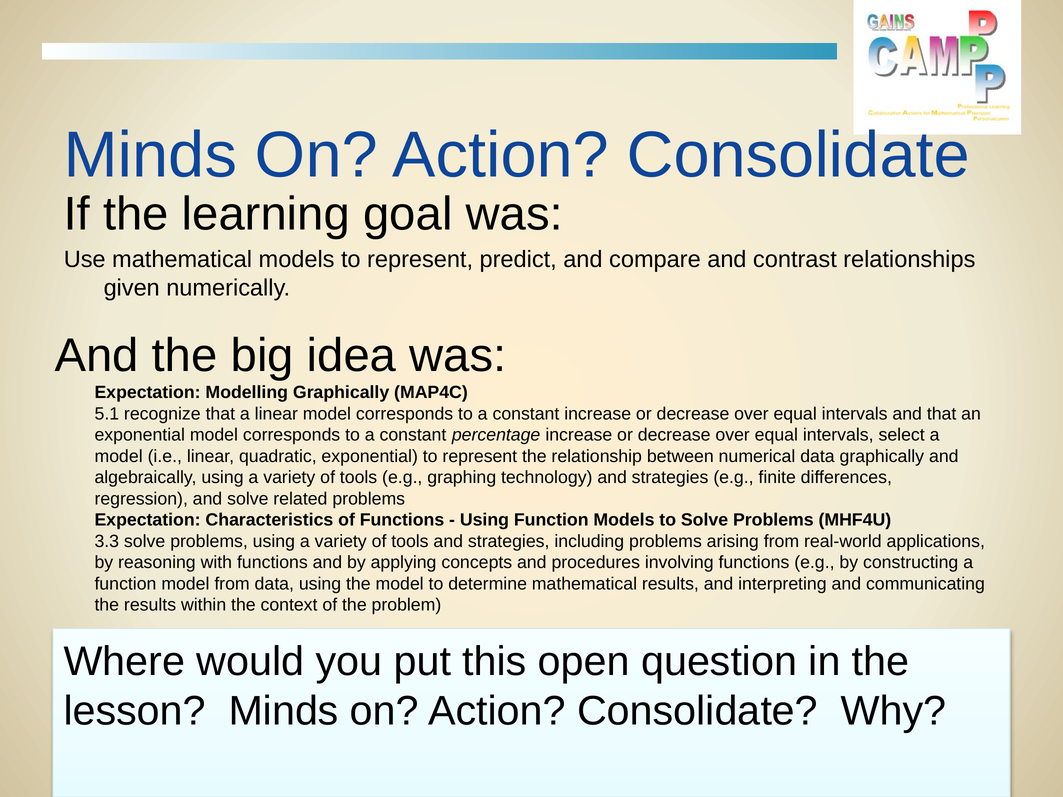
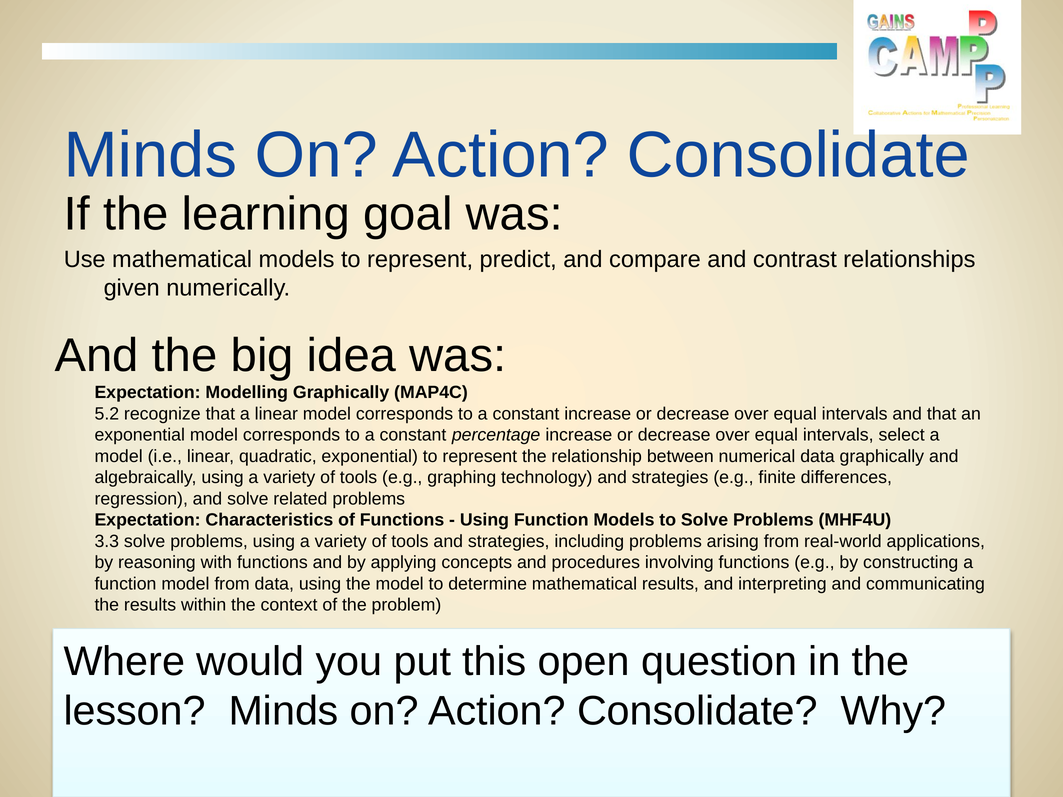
5.1: 5.1 -> 5.2
